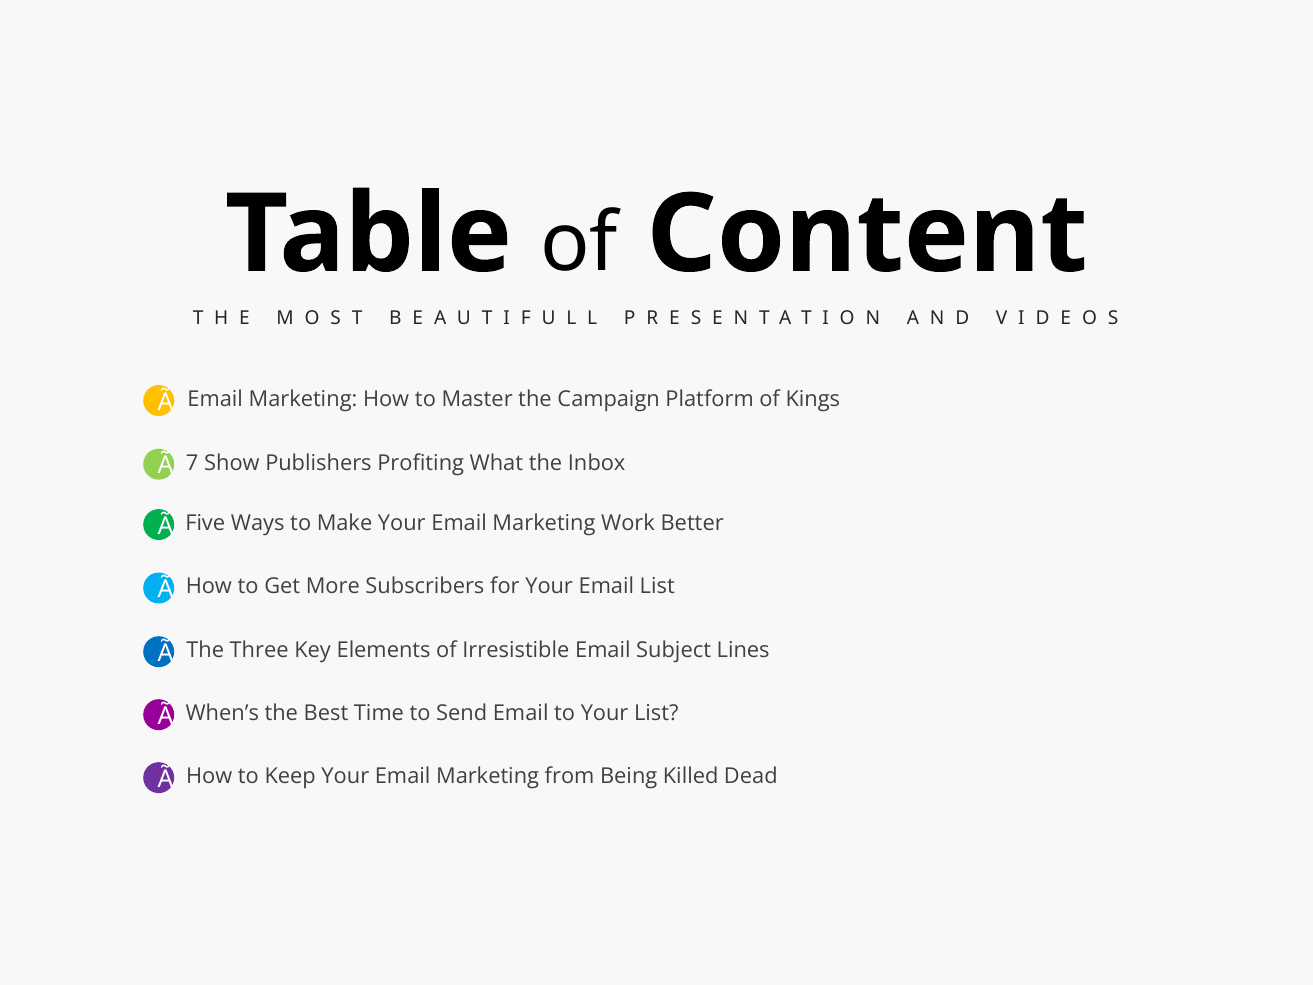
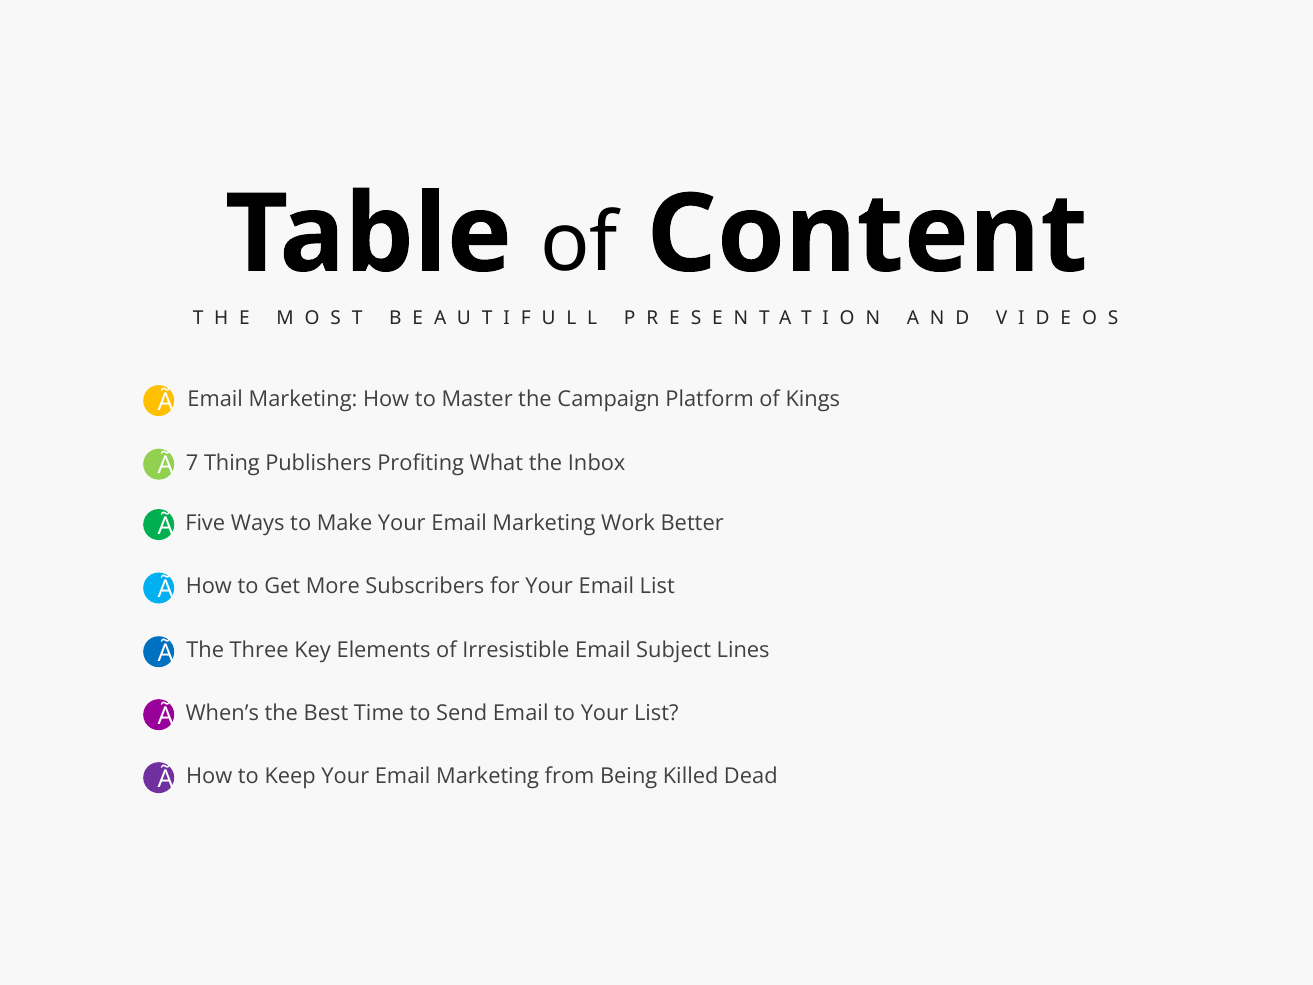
Show: Show -> Thing
